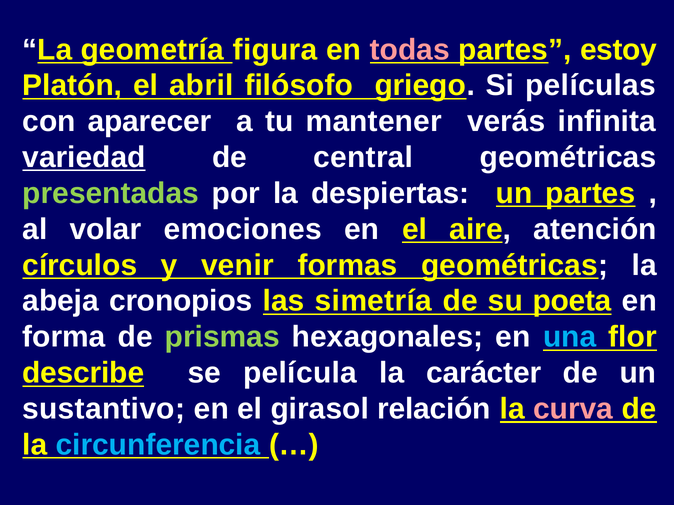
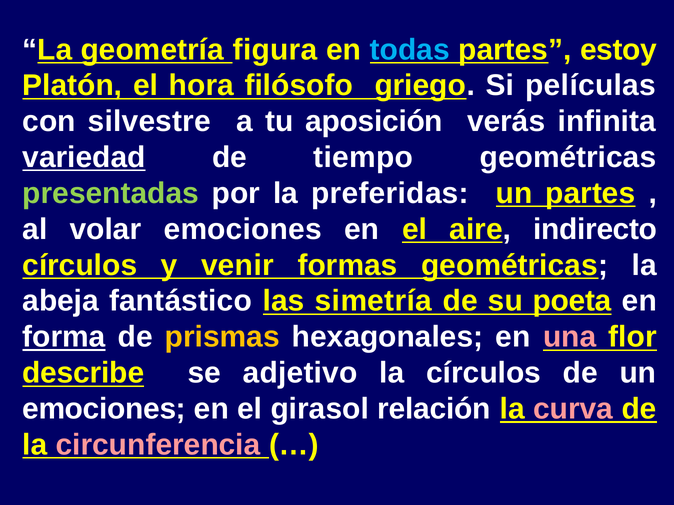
todas colour: pink -> light blue
abril: abril -> hora
aparecer: aparecer -> silvestre
mantener: mantener -> aposición
central: central -> tiempo
despiertas: despiertas -> preferidas
atención: atención -> indirecto
cronopios: cronopios -> fantástico
forma underline: none -> present
prismas colour: light green -> yellow
una colour: light blue -> pink
película: película -> adjetivo
la carácter: carácter -> círculos
sustantivo at (104, 409): sustantivo -> emociones
circunferencia colour: light blue -> pink
